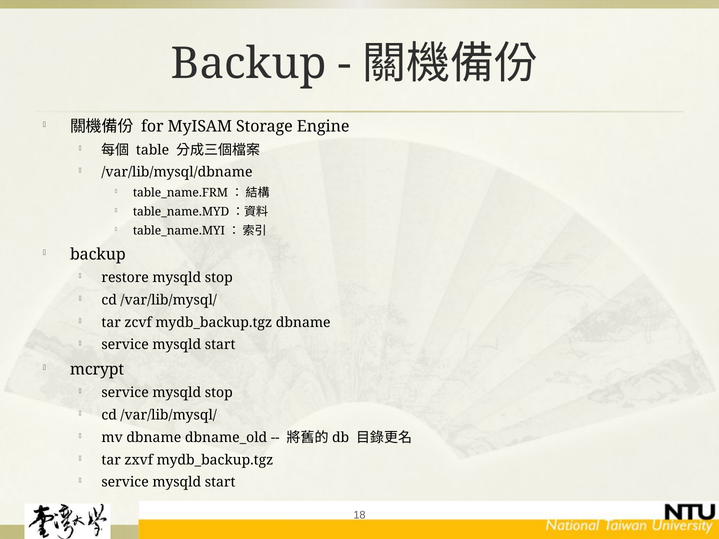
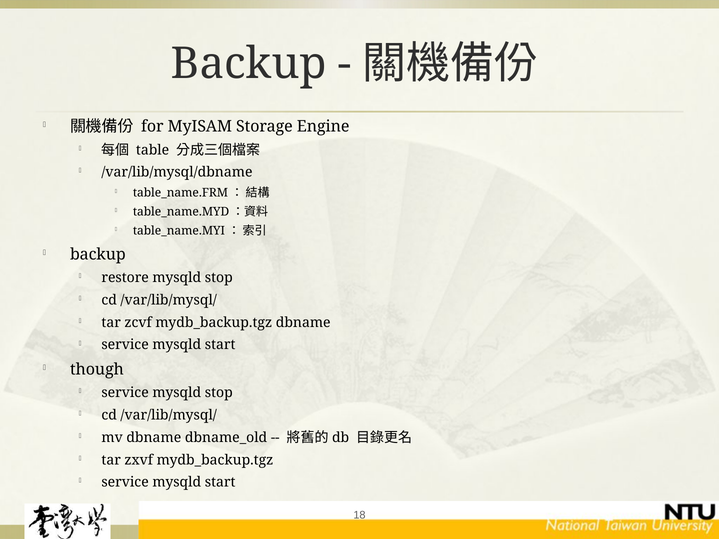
mcrypt: mcrypt -> though
